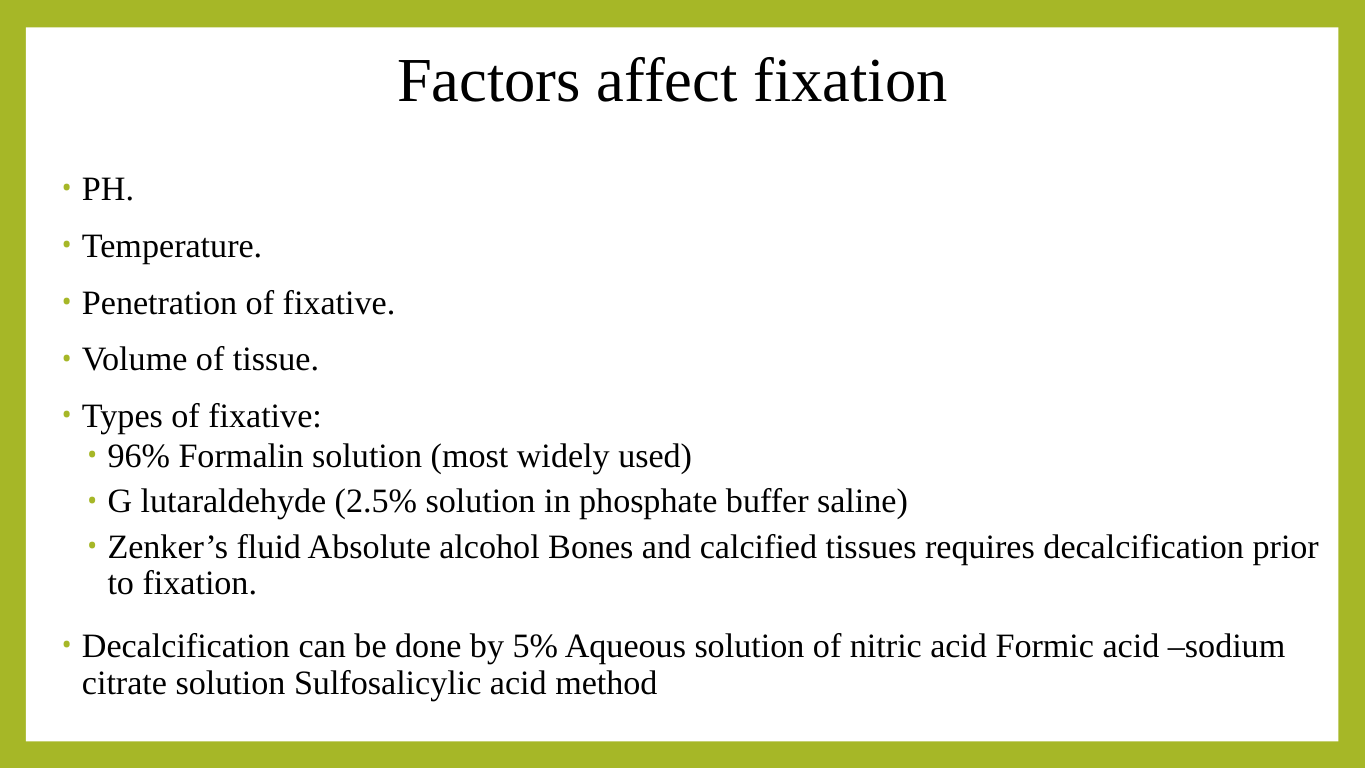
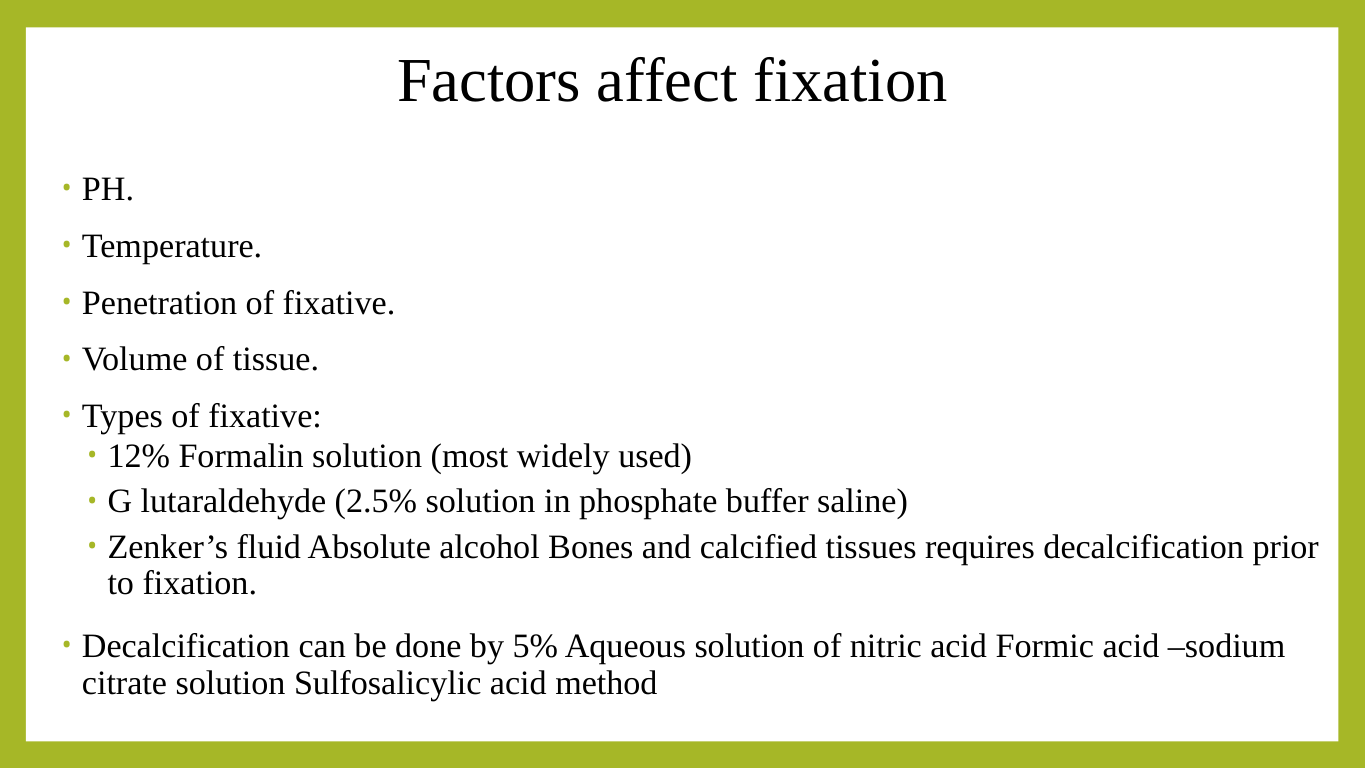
96%: 96% -> 12%
